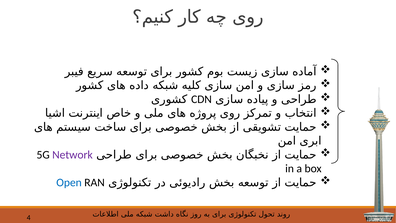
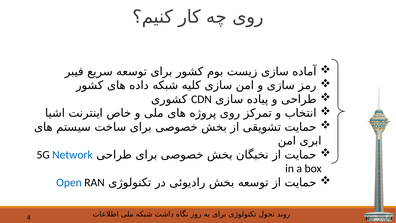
Network colour: purple -> blue
